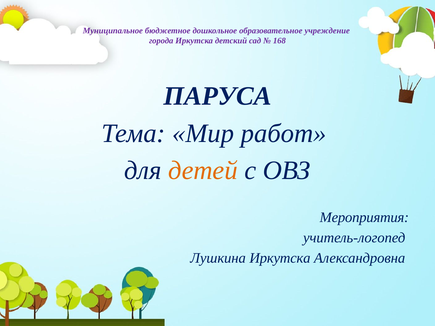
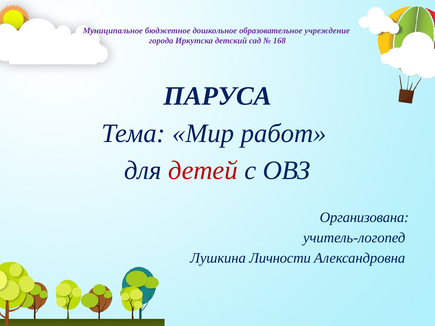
детей colour: orange -> red
Мероприятия: Мероприятия -> Организована
Лушкина Иркутска: Иркутска -> Личности
